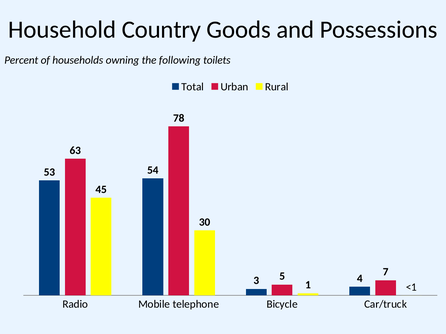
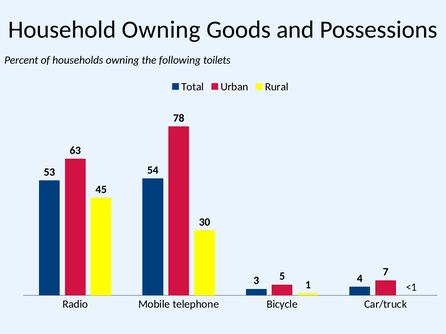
Household Country: Country -> Owning
